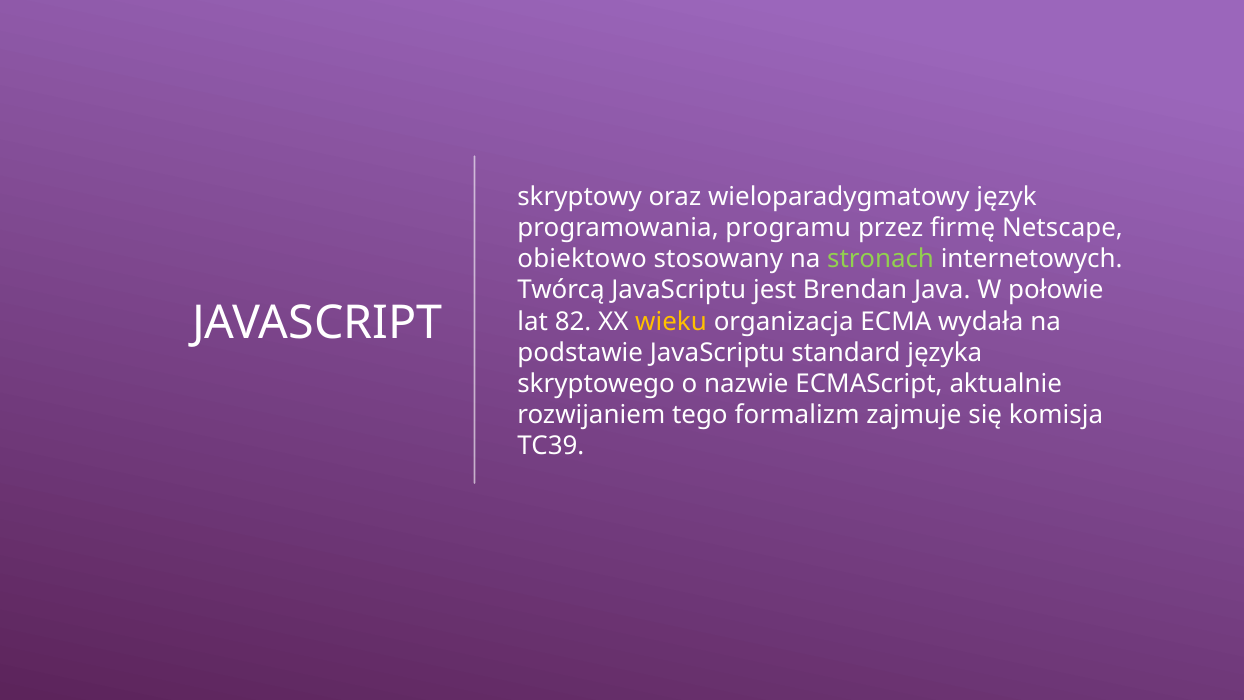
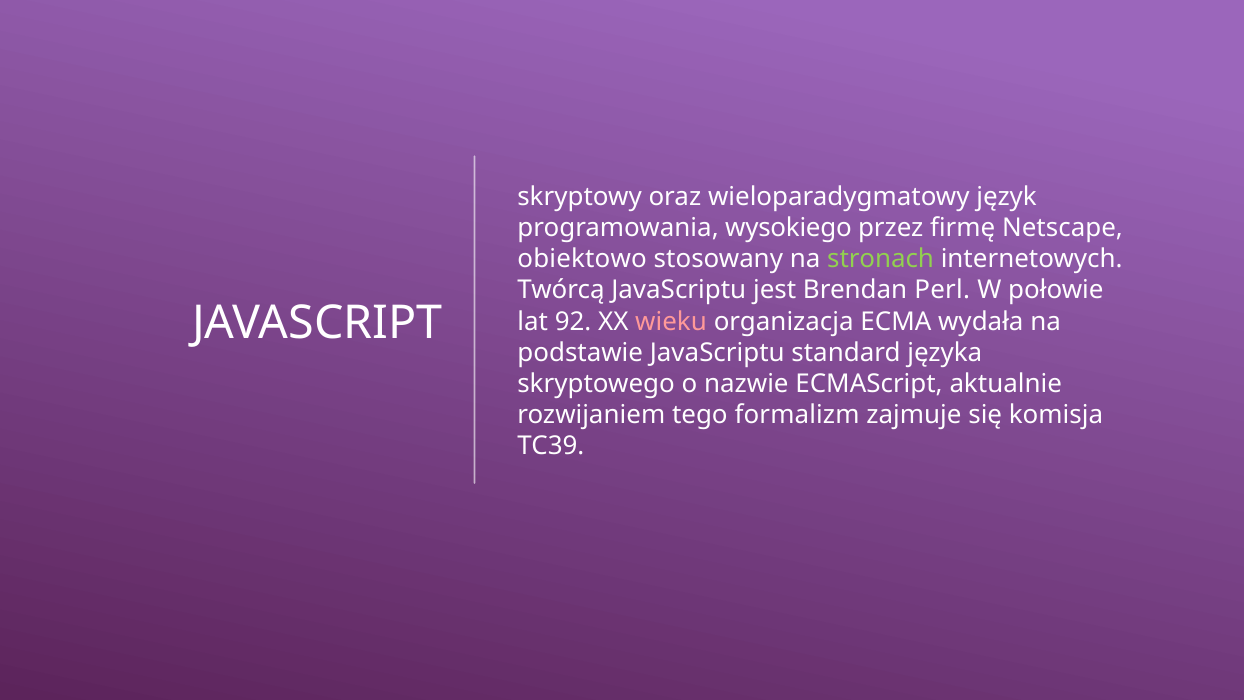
programu: programu -> wysokiego
Java: Java -> Perl
82: 82 -> 92
wieku colour: yellow -> pink
